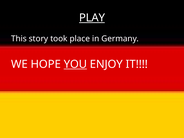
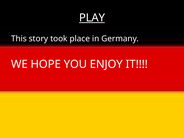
YOU underline: present -> none
